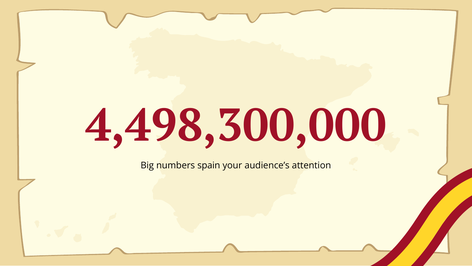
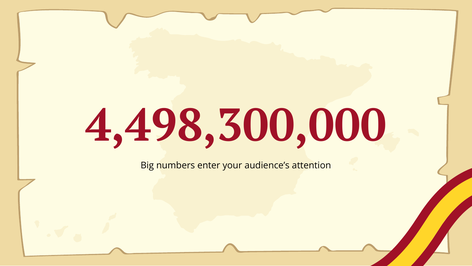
spain: spain -> enter
